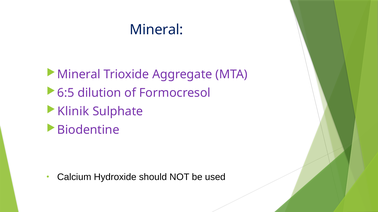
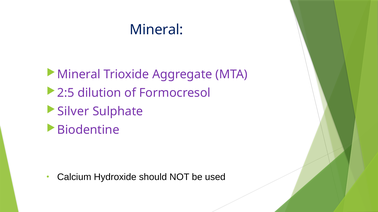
6:5: 6:5 -> 2:5
Klinik: Klinik -> Silver
